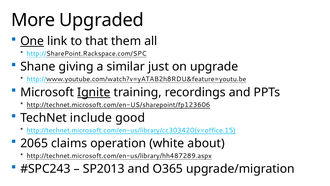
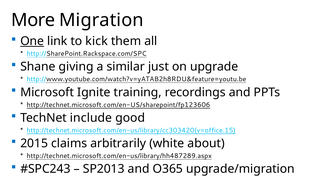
Upgraded: Upgraded -> Migration
that: that -> kick
Ignite underline: present -> none
2065: 2065 -> 2015
operation: operation -> arbitrarily
